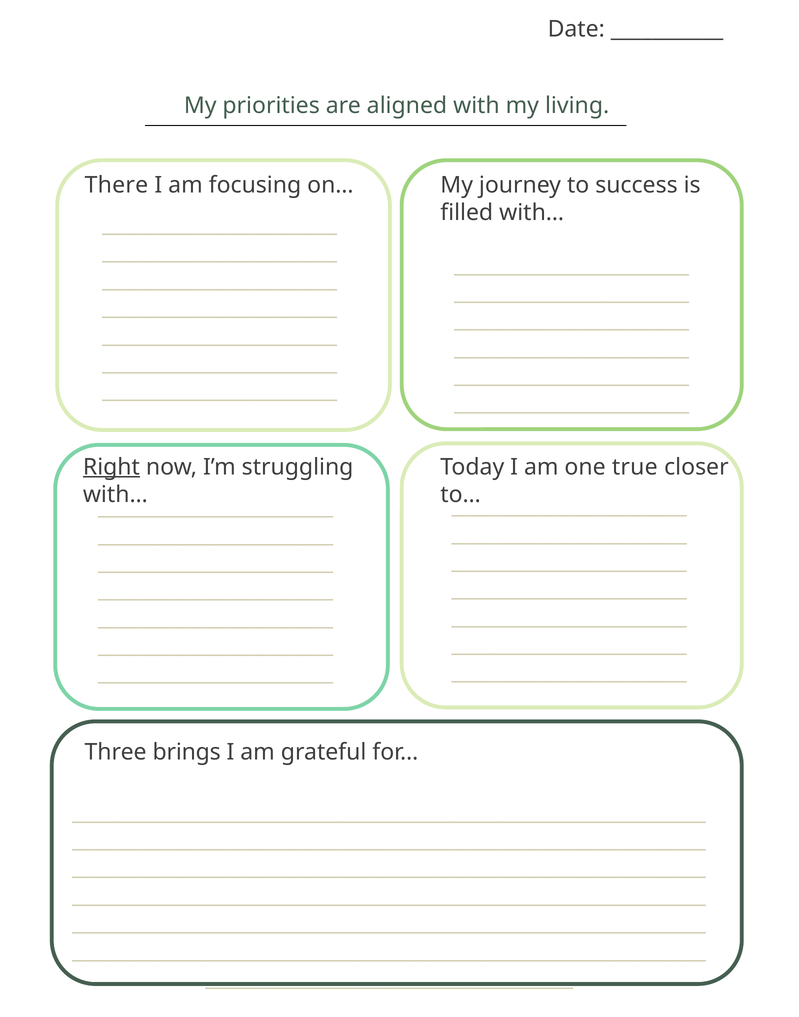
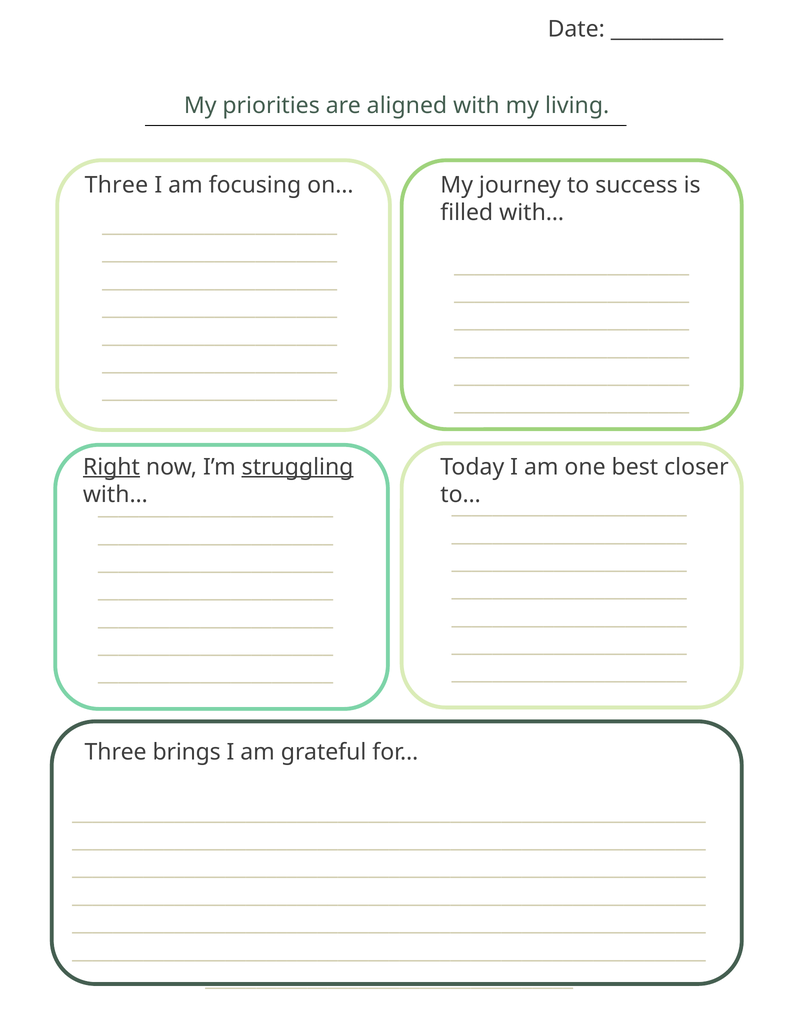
There at (116, 185): There -> Three
struggling underline: none -> present
true: true -> best
